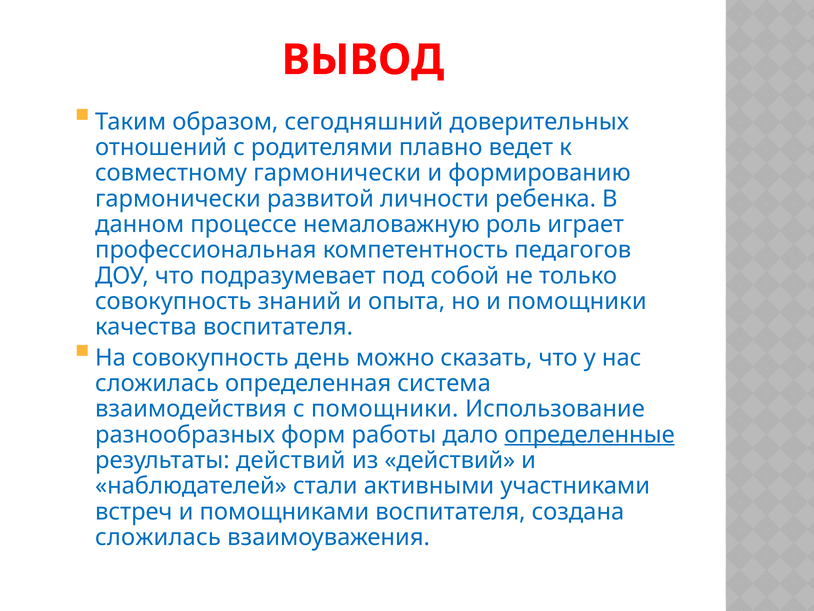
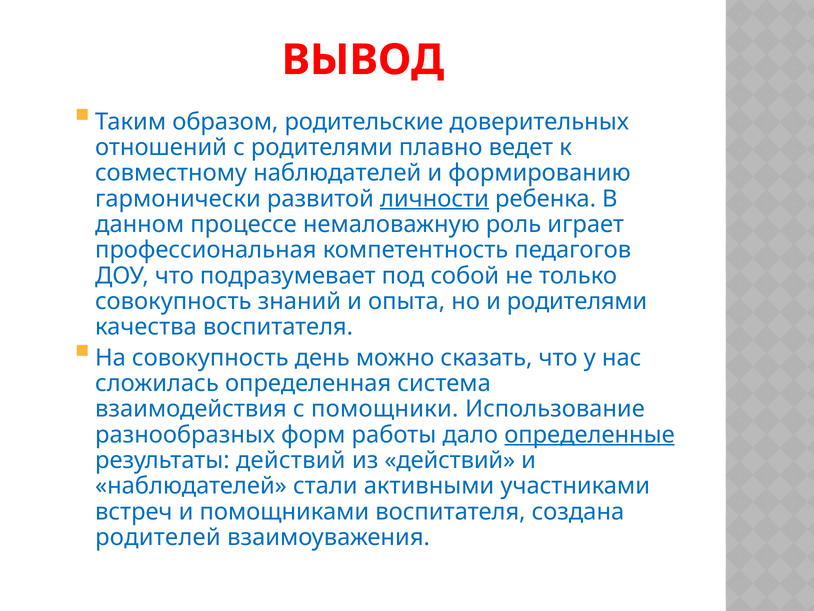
сегодняшний: сегодняшний -> родительские
совместному гармонически: гармонически -> наблюдателей
личности underline: none -> present
и помощники: помощники -> родителями
сложилась at (158, 537): сложилась -> родителей
